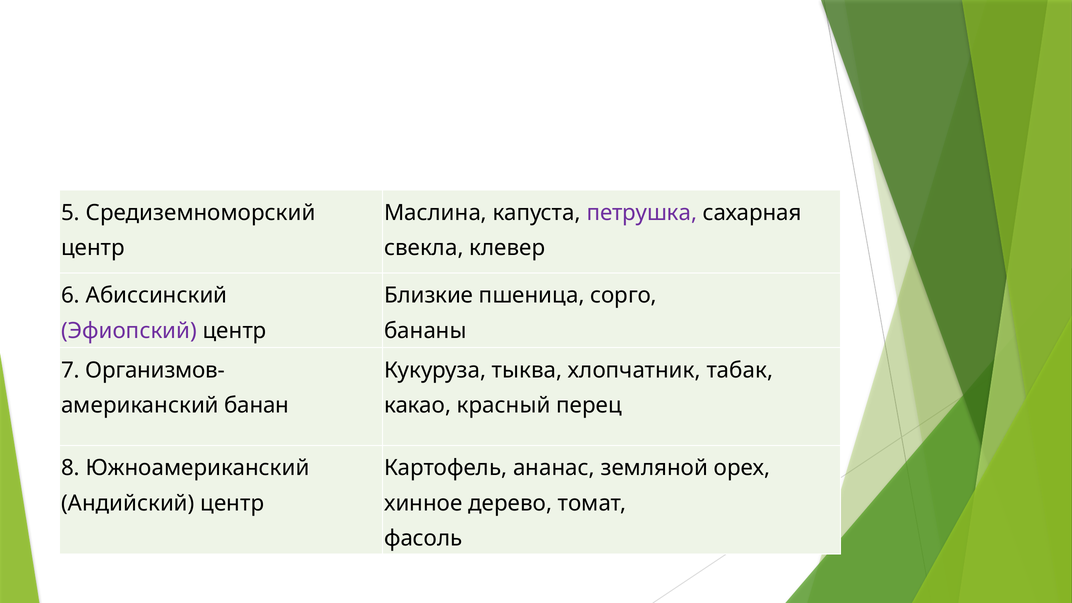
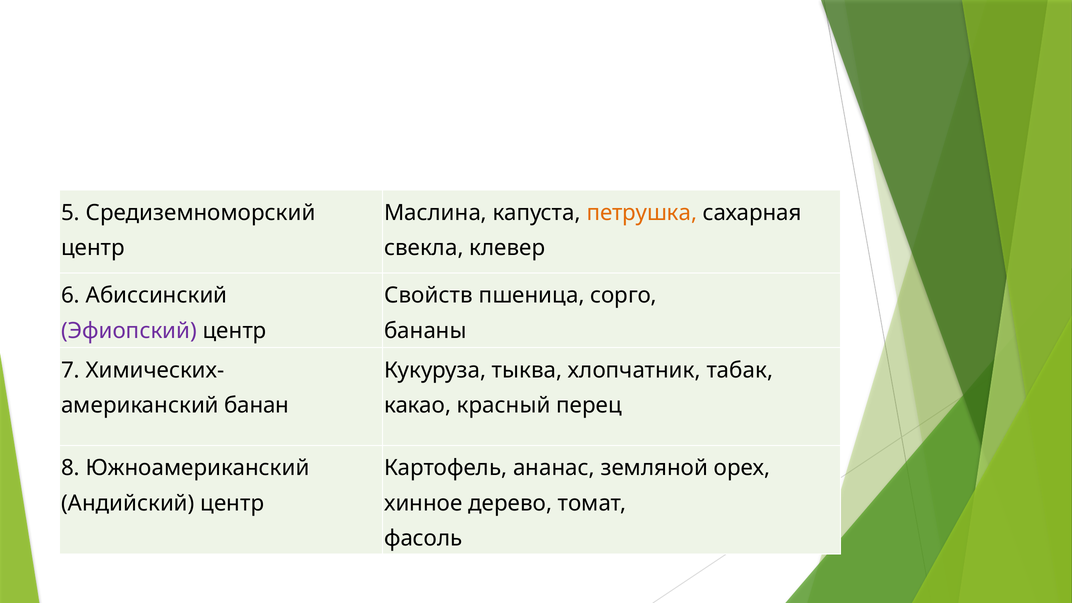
петрушка colour: purple -> orange
Близкие: Близкие -> Свойств
Организмов-: Организмов- -> Химических-
